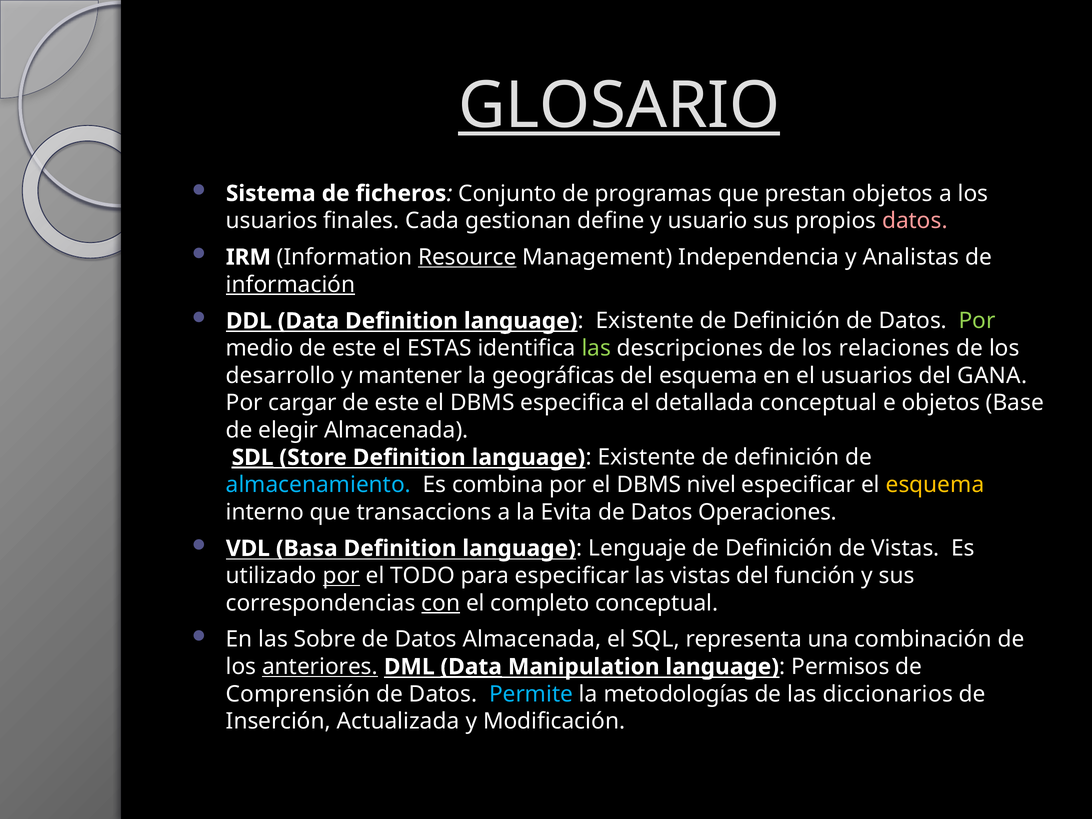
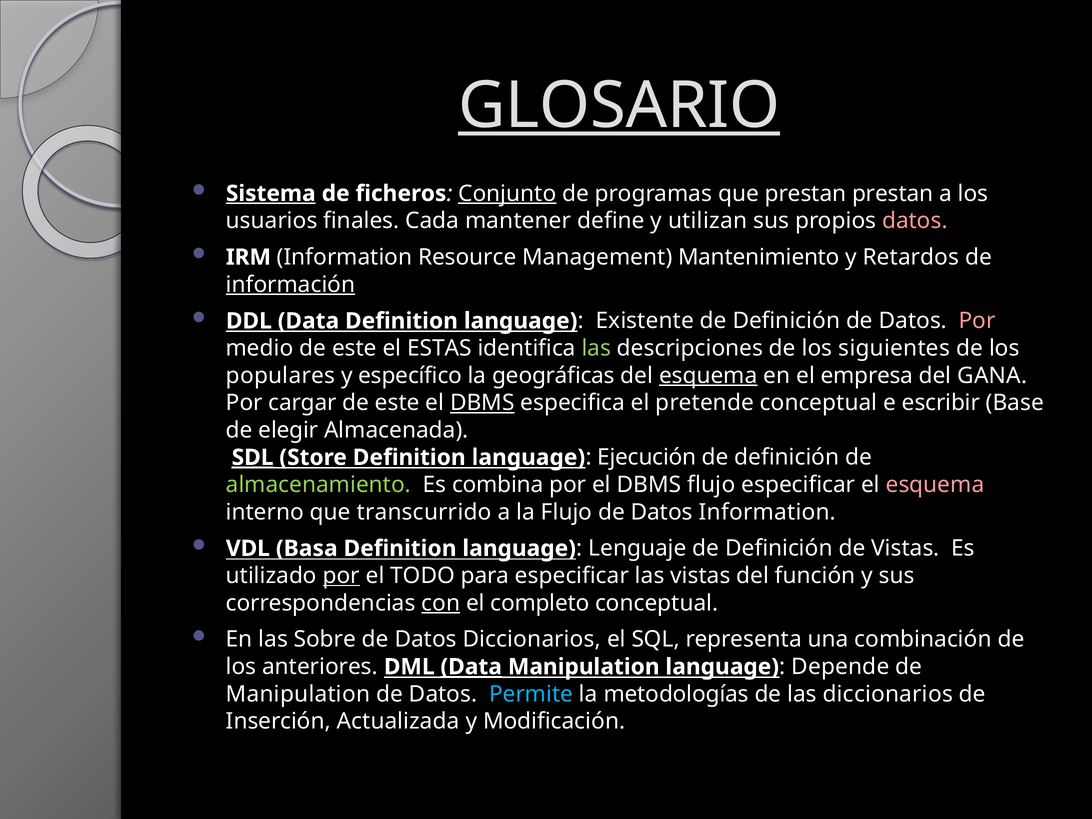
Sistema underline: none -> present
Conjunto underline: none -> present
prestan objetos: objetos -> prestan
gestionan: gestionan -> mantener
usuario: usuario -> utilizan
Resource underline: present -> none
Independencia: Independencia -> Mantenimiento
Analistas: Analistas -> Retardos
Por at (977, 321) colour: light green -> pink
relaciones: relaciones -> siguientes
desarrollo: desarrollo -> populares
mantener: mantener -> específico
esquema at (708, 376) underline: none -> present
el usuarios: usuarios -> empresa
DBMS at (482, 403) underline: none -> present
detallada: detallada -> pretende
e objetos: objetos -> escribir
Store Definition language Existente: Existente -> Ejecución
almacenamiento colour: light blue -> light green
DBMS nivel: nivel -> flujo
esquema at (935, 485) colour: yellow -> pink
transaccions: transaccions -> transcurrido
la Evita: Evita -> Flujo
Datos Operaciones: Operaciones -> Information
Datos Almacenada: Almacenada -> Diccionarios
anteriores underline: present -> none
Permisos: Permisos -> Depende
Comprensión at (298, 694): Comprensión -> Manipulation
